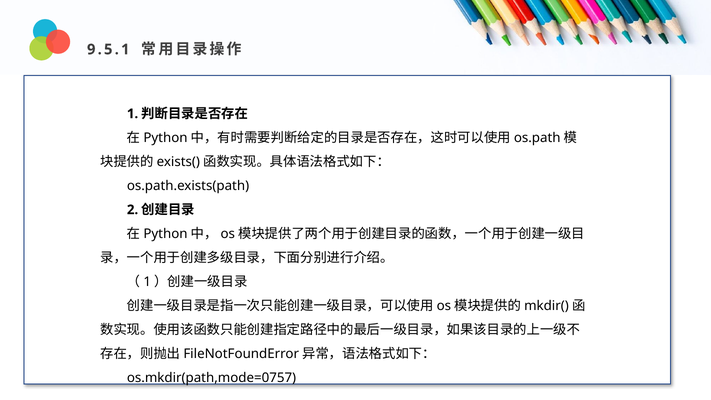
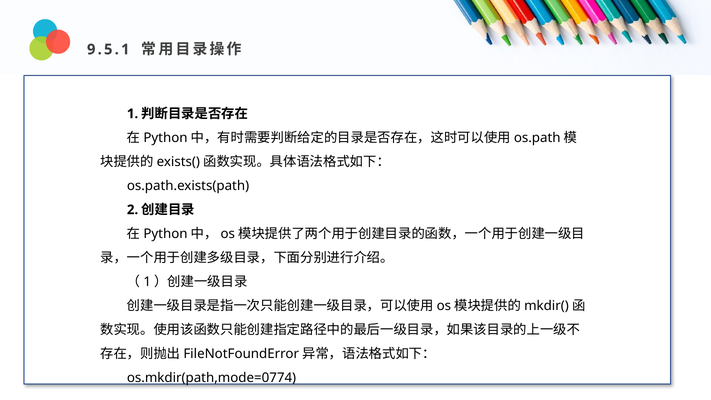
os.mkdir(path,mode=0757: os.mkdir(path,mode=0757 -> os.mkdir(path,mode=0774
